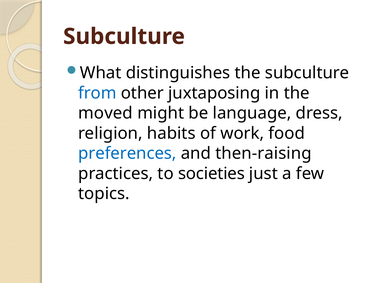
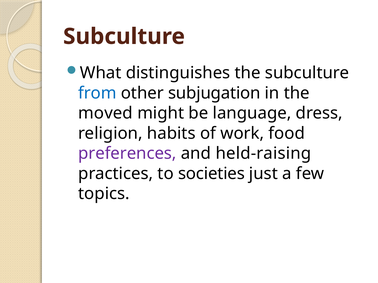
juxtaposing: juxtaposing -> subjugation
preferences colour: blue -> purple
then-raising: then-raising -> held-raising
